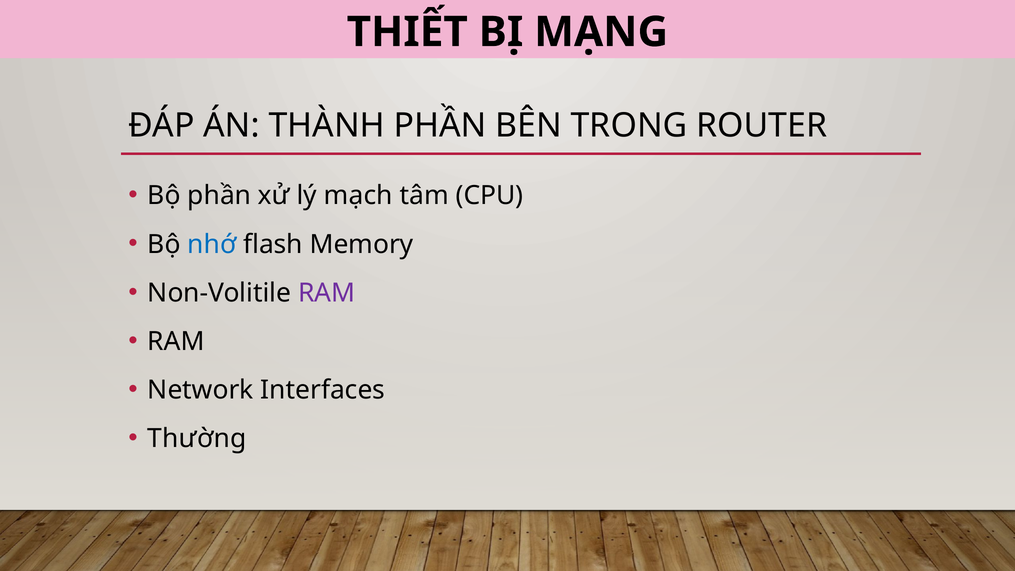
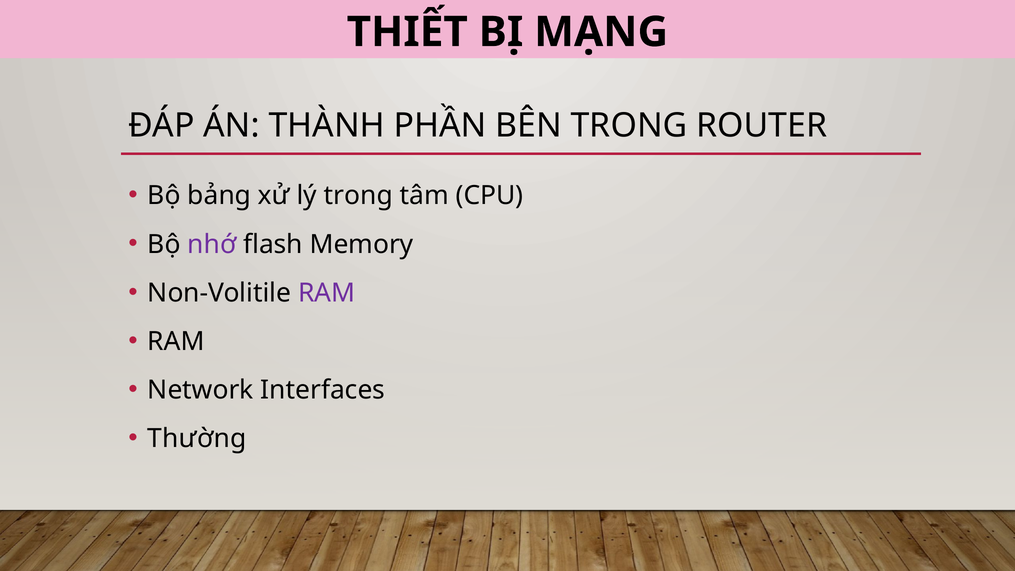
Bộ phần: phần -> bảng
lý mạch: mạch -> trong
nhớ colour: blue -> purple
